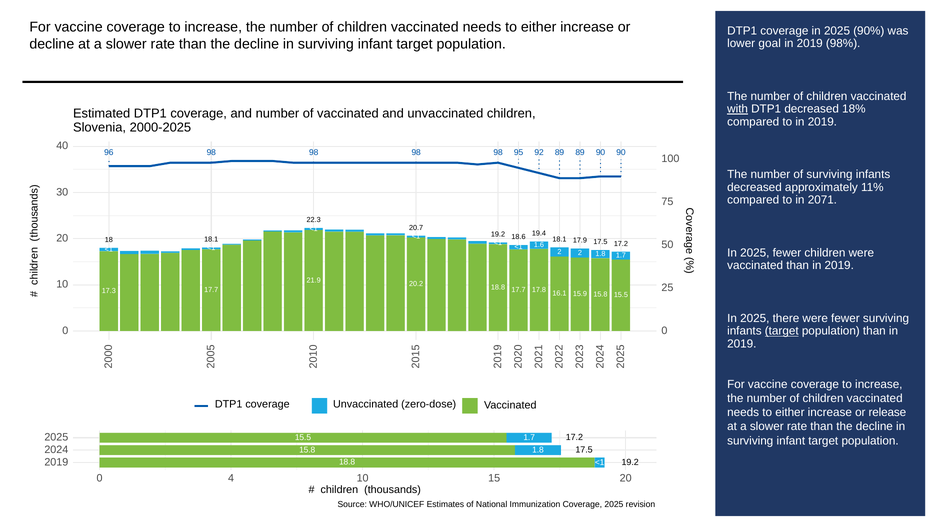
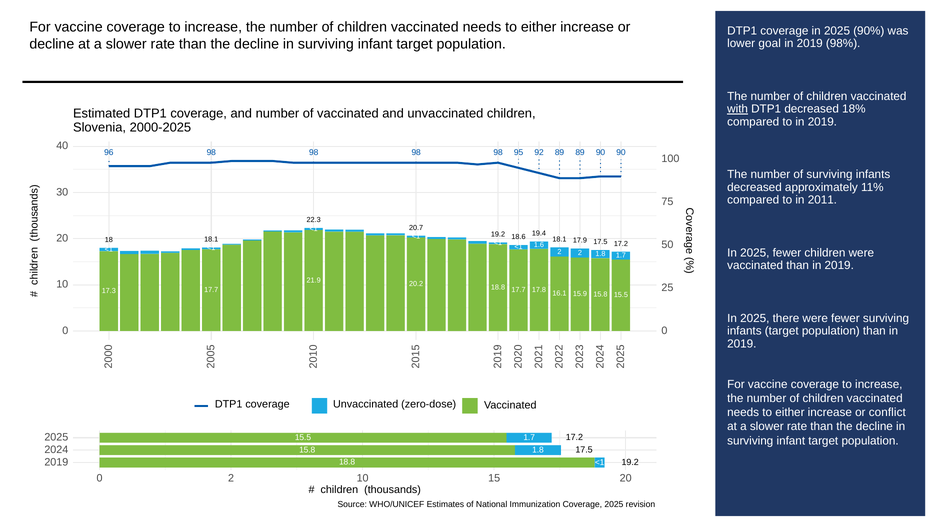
2071: 2071 -> 2011
target at (782, 331) underline: present -> none
release: release -> conflict
4 at (231, 478): 4 -> 2
